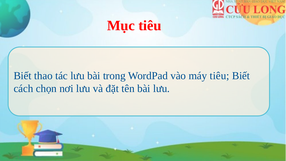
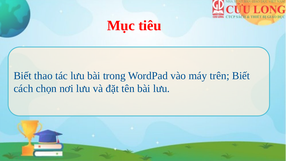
máy tiêu: tiêu -> trên
